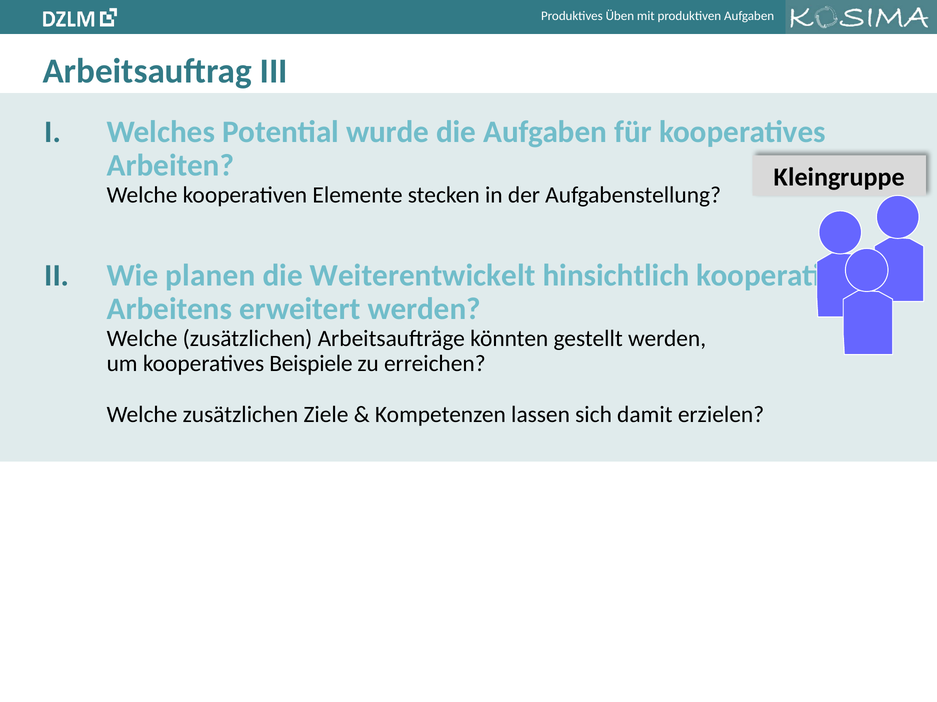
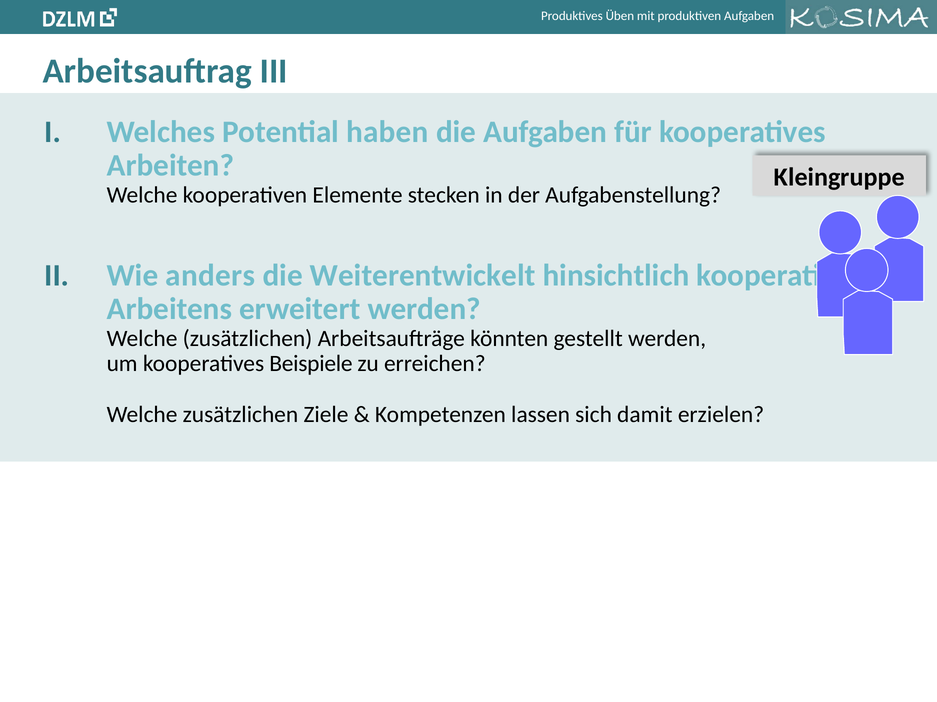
wurde: wurde -> haben
planen: planen -> anders
